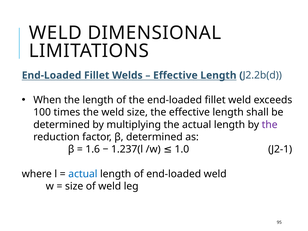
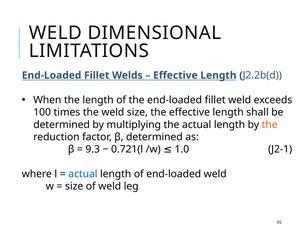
the at (270, 125) colour: purple -> orange
1.6: 1.6 -> 9.3
1.237(l: 1.237(l -> 0.721(l
